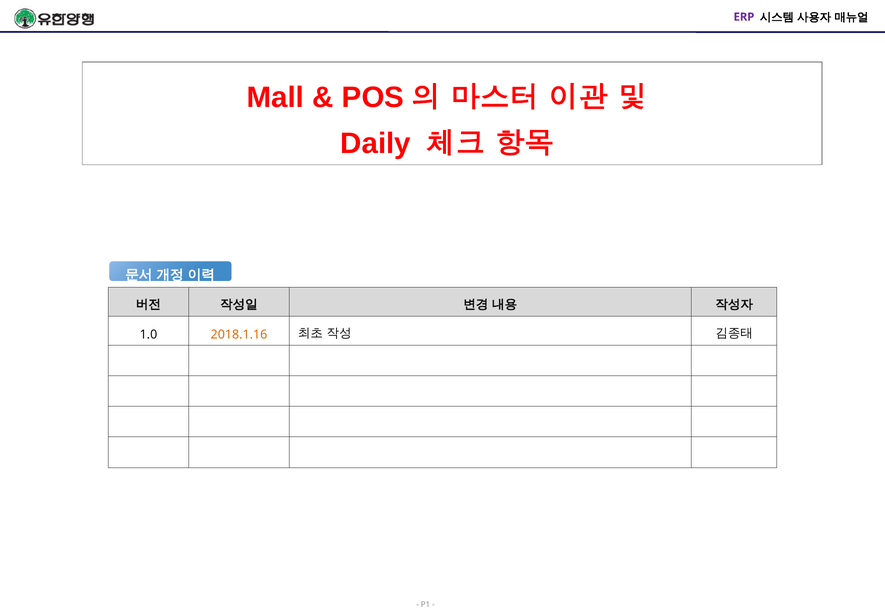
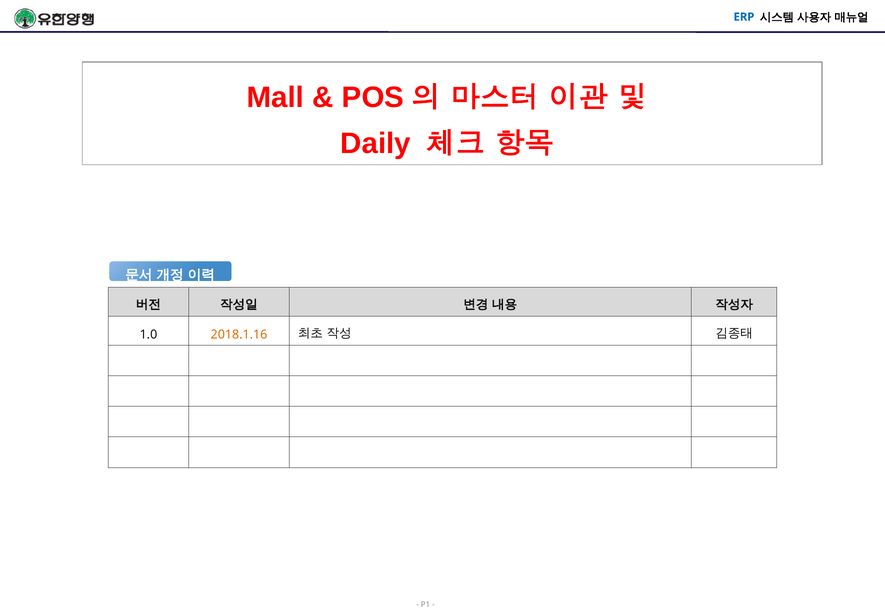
ERP colour: purple -> blue
